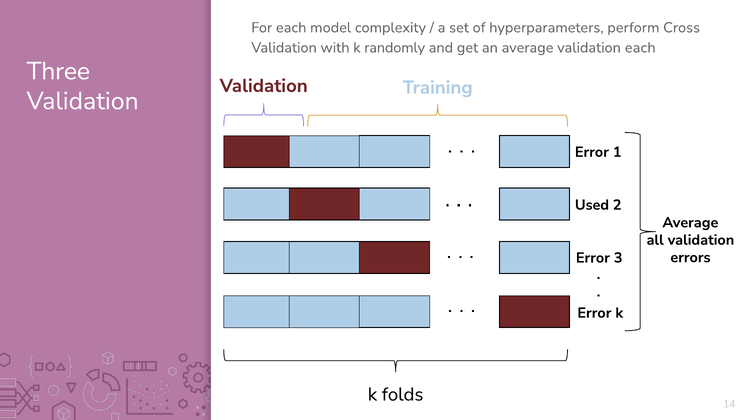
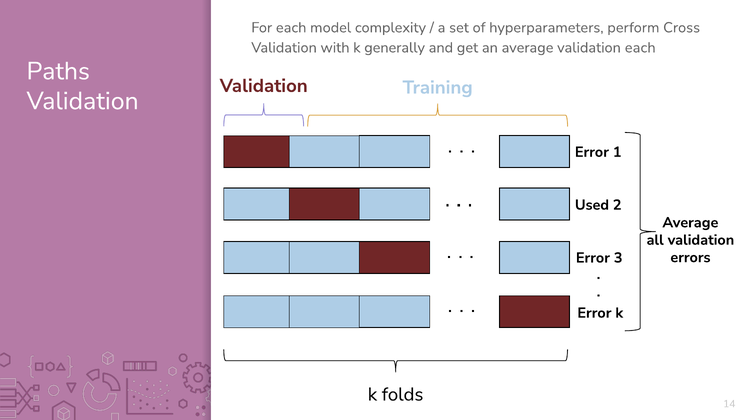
randomly: randomly -> generally
Three: Three -> Paths
